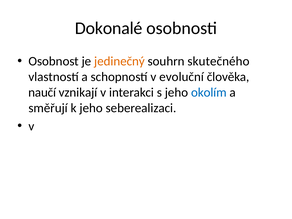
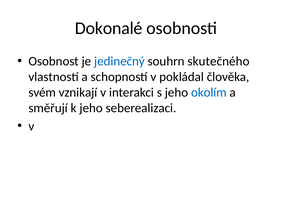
jedinečný colour: orange -> blue
evoluční: evoluční -> pokládal
naučí: naučí -> svém
